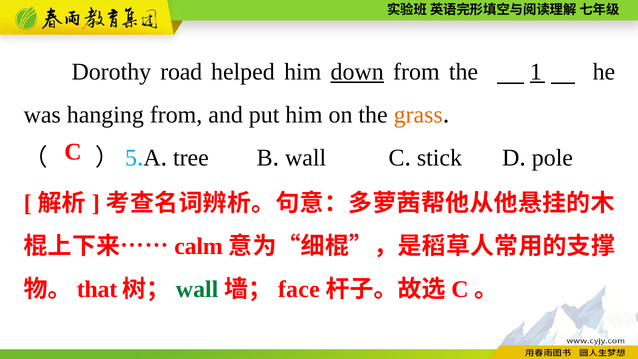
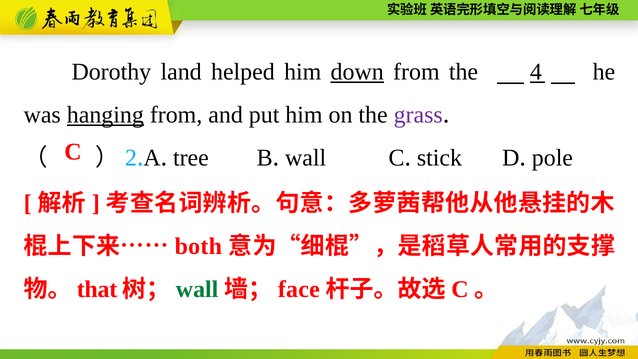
road: road -> land
1: 1 -> 4
hanging underline: none -> present
grass colour: orange -> purple
5: 5 -> 2
calm: calm -> both
